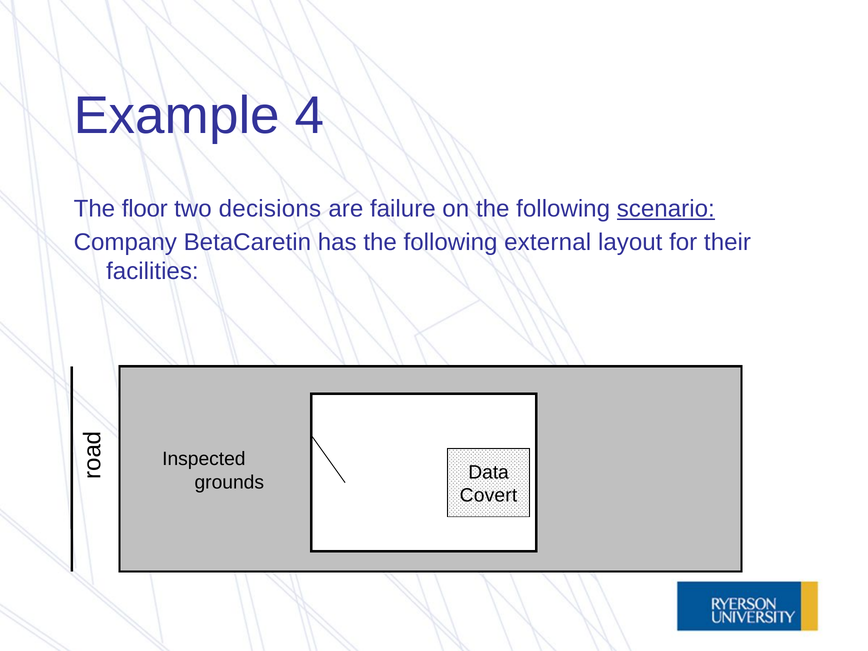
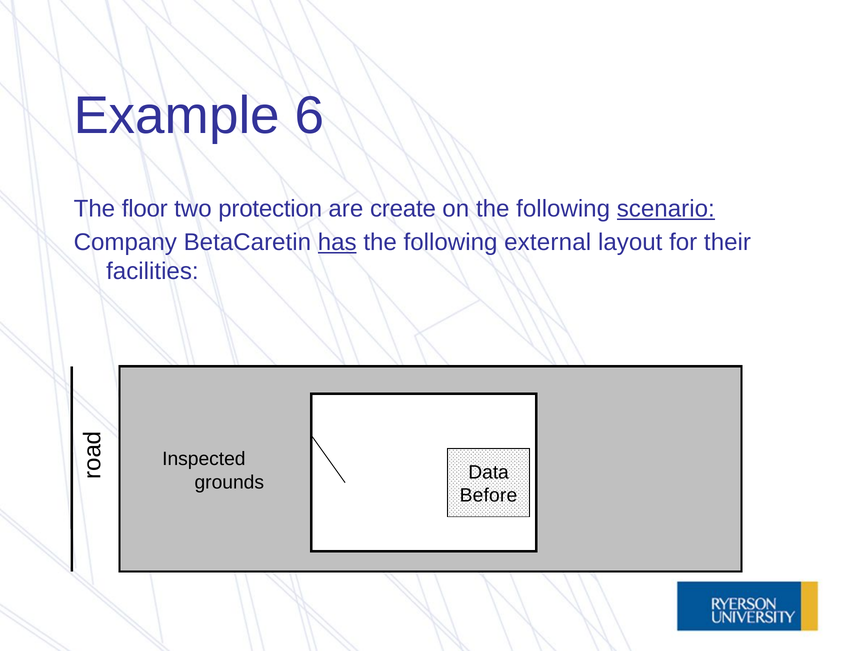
4: 4 -> 6
decisions: decisions -> protection
failure: failure -> create
has underline: none -> present
Covert: Covert -> Before
